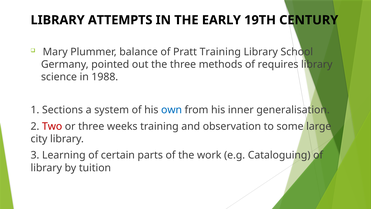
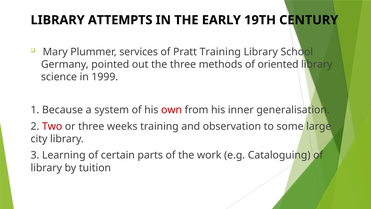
balance: balance -> services
requires: requires -> oriented
1988: 1988 -> 1999
Sections: Sections -> Because
own colour: blue -> red
